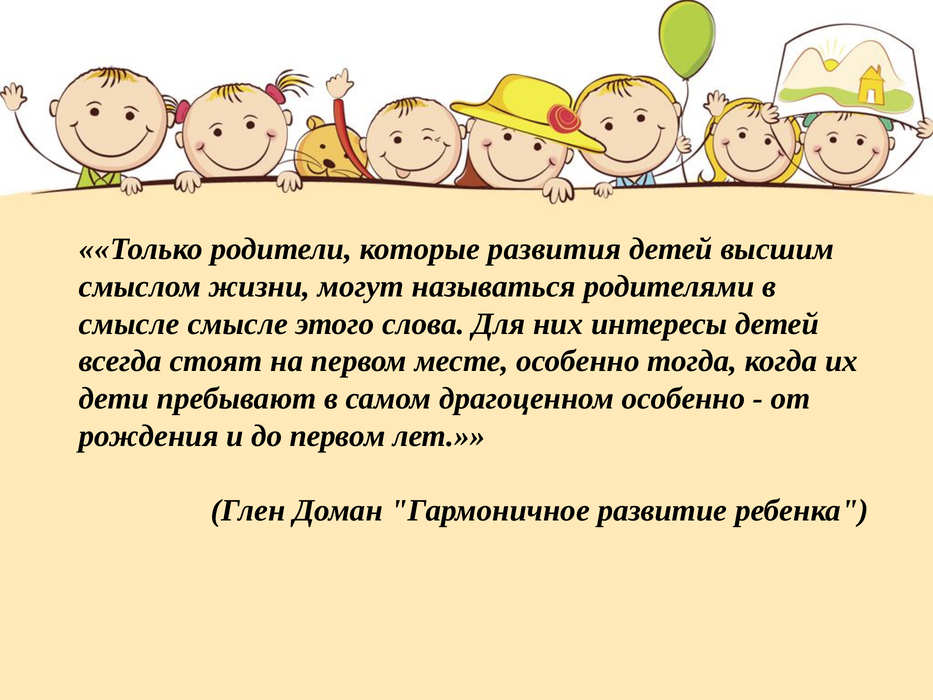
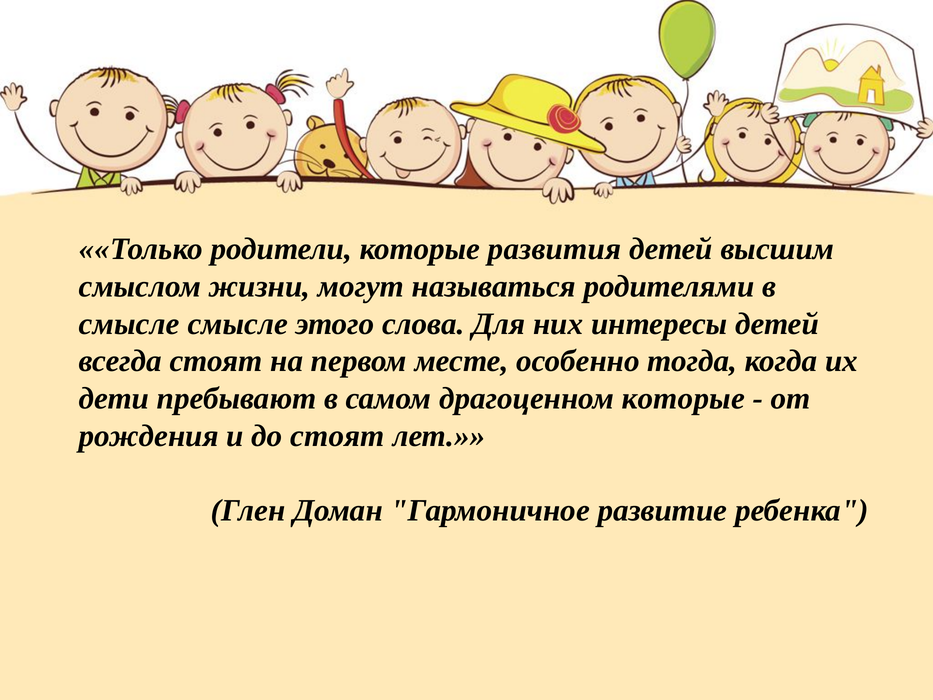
драгоценном особенно: особенно -> которые
до первом: первом -> стоят
